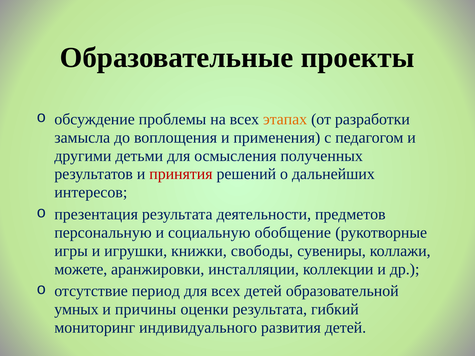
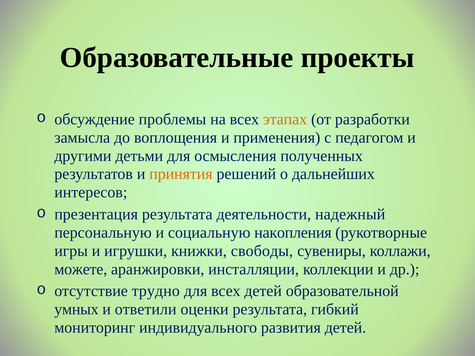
принятия colour: red -> orange
предметов: предметов -> надежный
обобщение: обобщение -> накопления
период: период -> трудно
причины: причины -> ответили
